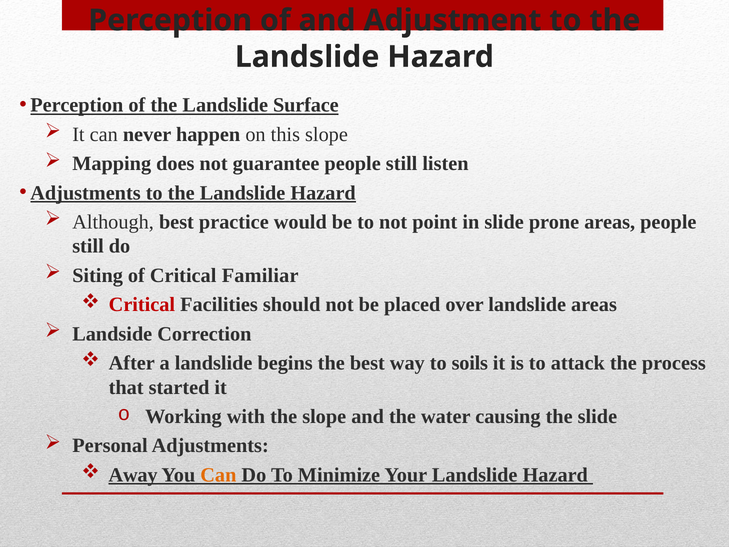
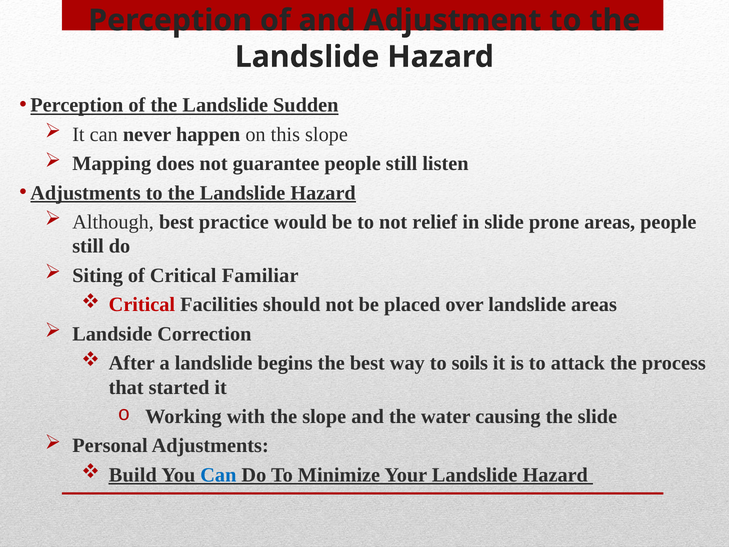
Surface: Surface -> Sudden
point: point -> relief
Away: Away -> Build
Can at (218, 475) colour: orange -> blue
